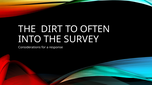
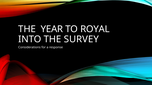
DIRT: DIRT -> YEAR
OFTEN: OFTEN -> ROYAL
